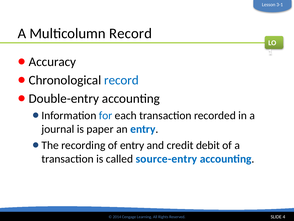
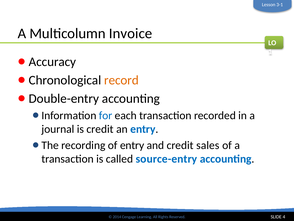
Multicolumn Record: Record -> Invoice
record at (121, 80) colour: blue -> orange
is paper: paper -> credit
debit: debit -> sales
